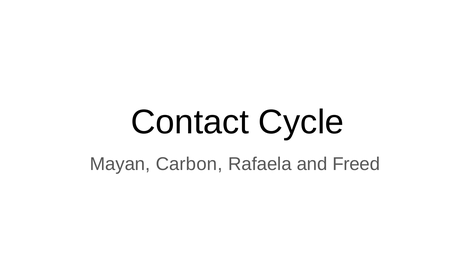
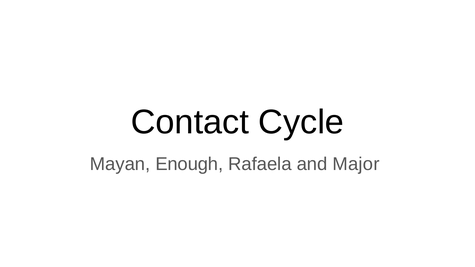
Carbon: Carbon -> Enough
Freed: Freed -> Major
